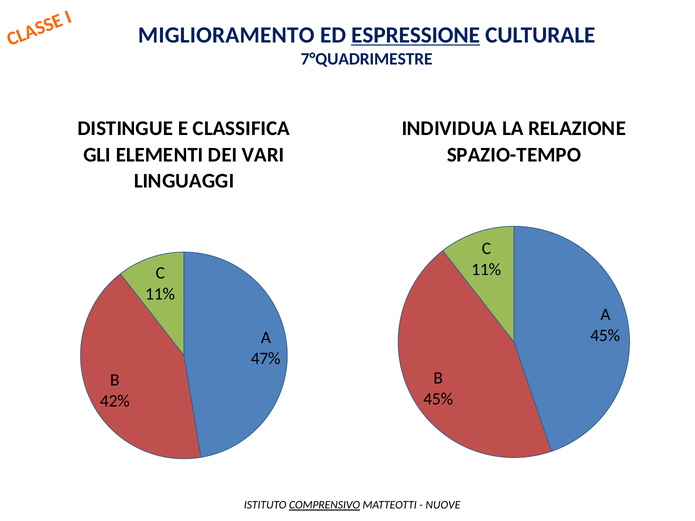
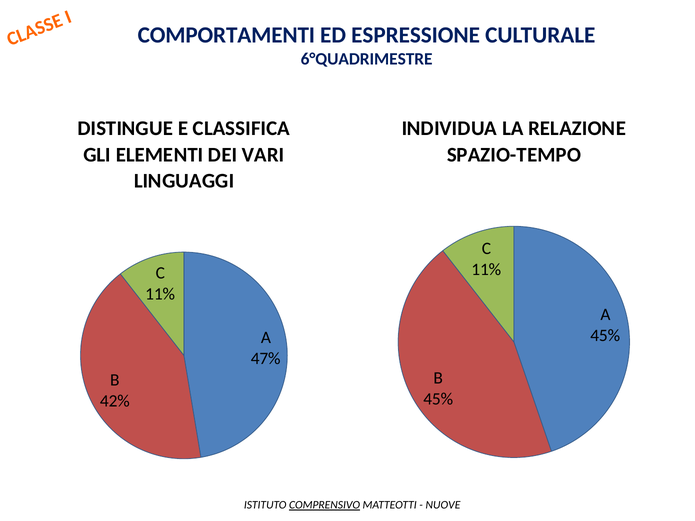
MIGLIORAMENTO: MIGLIORAMENTO -> COMPORTAMENTI
ESPRESSIONE underline: present -> none
7°QUADRIMESTRE: 7°QUADRIMESTRE -> 6°QUADRIMESTRE
